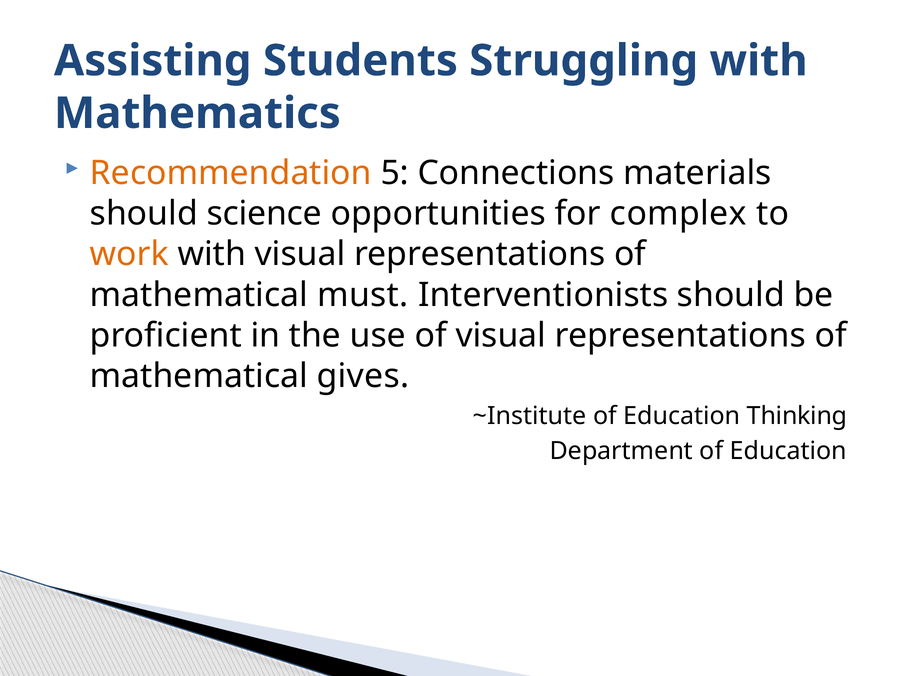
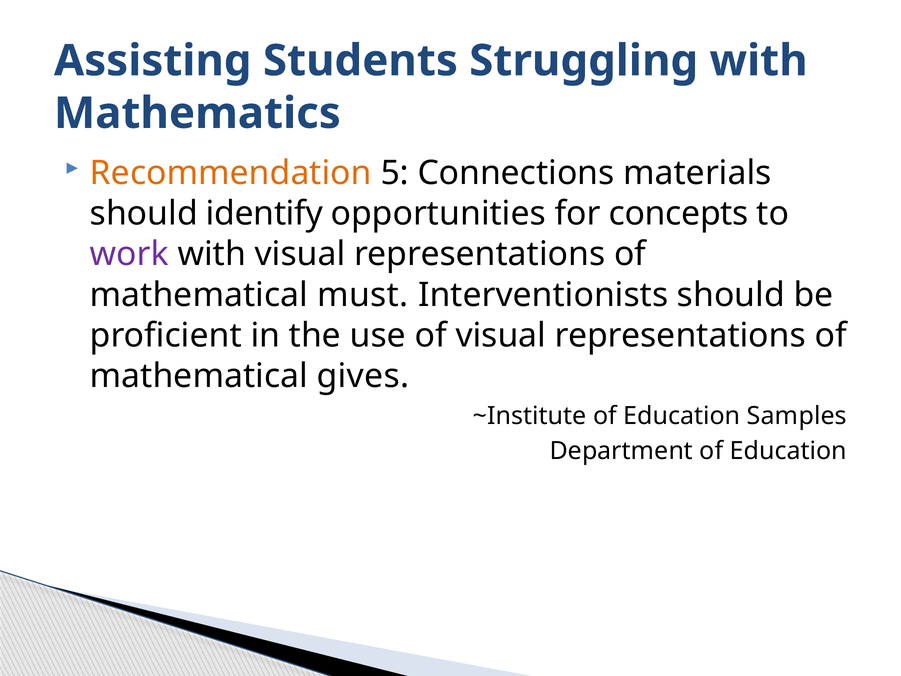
science: science -> identify
complex: complex -> concepts
work colour: orange -> purple
Thinking: Thinking -> Samples
